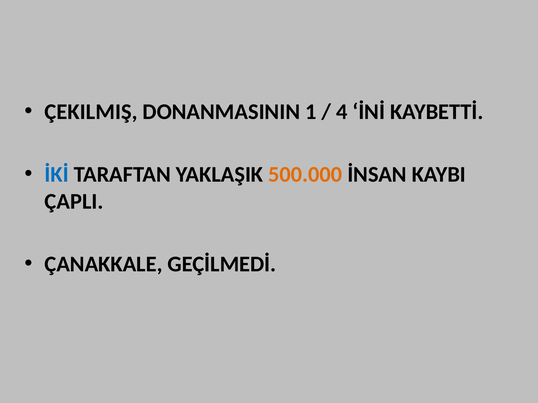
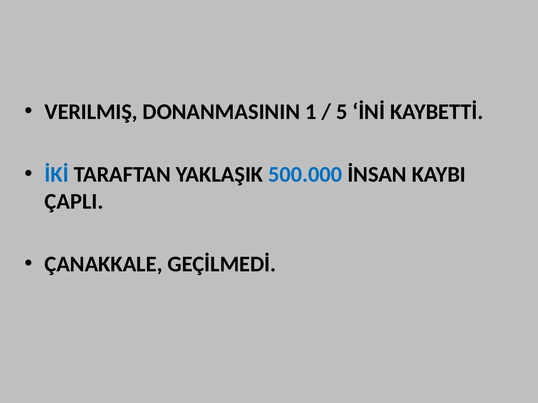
ÇEKILMIŞ: ÇEKILMIŞ -> VERILMIŞ
4: 4 -> 5
500.000 colour: orange -> blue
